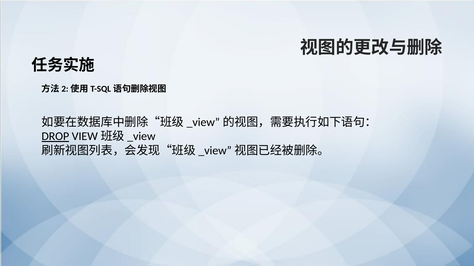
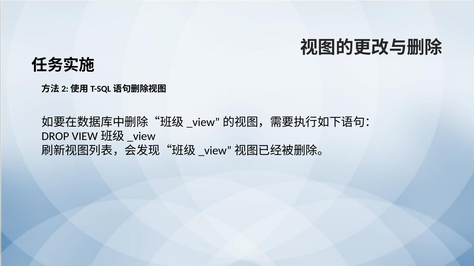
DROP underline: present -> none
